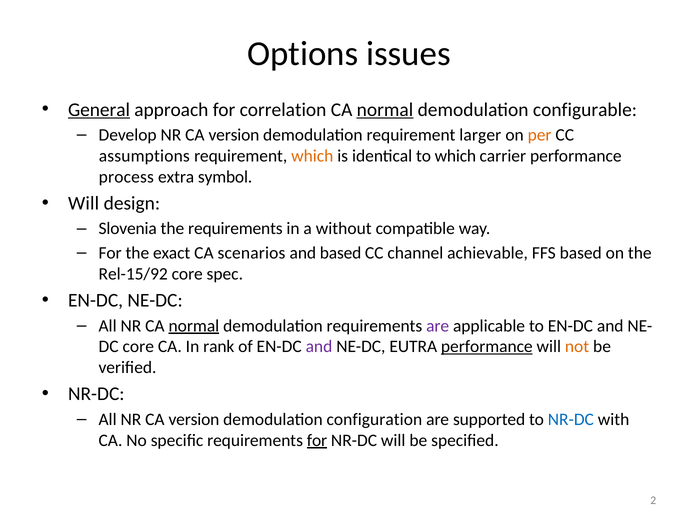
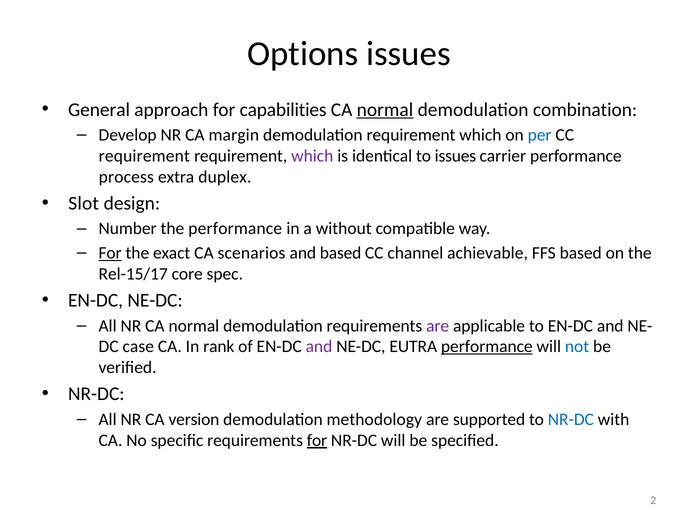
General underline: present -> none
correlation: correlation -> capabilities
configurable: configurable -> combination
Develop NR CA version: version -> margin
demodulation requirement larger: larger -> which
per colour: orange -> blue
assumptions at (144, 156): assumptions -> requirement
which at (312, 156) colour: orange -> purple
to which: which -> issues
symbol: symbol -> duplex
Will at (84, 203): Will -> Slot
Slovenia: Slovenia -> Number
the requirements: requirements -> performance
For at (110, 253) underline: none -> present
Rel-15/92: Rel-15/92 -> Rel-15/17
normal at (194, 325) underline: present -> none
core at (138, 346): core -> case
not colour: orange -> blue
configuration: configuration -> methodology
